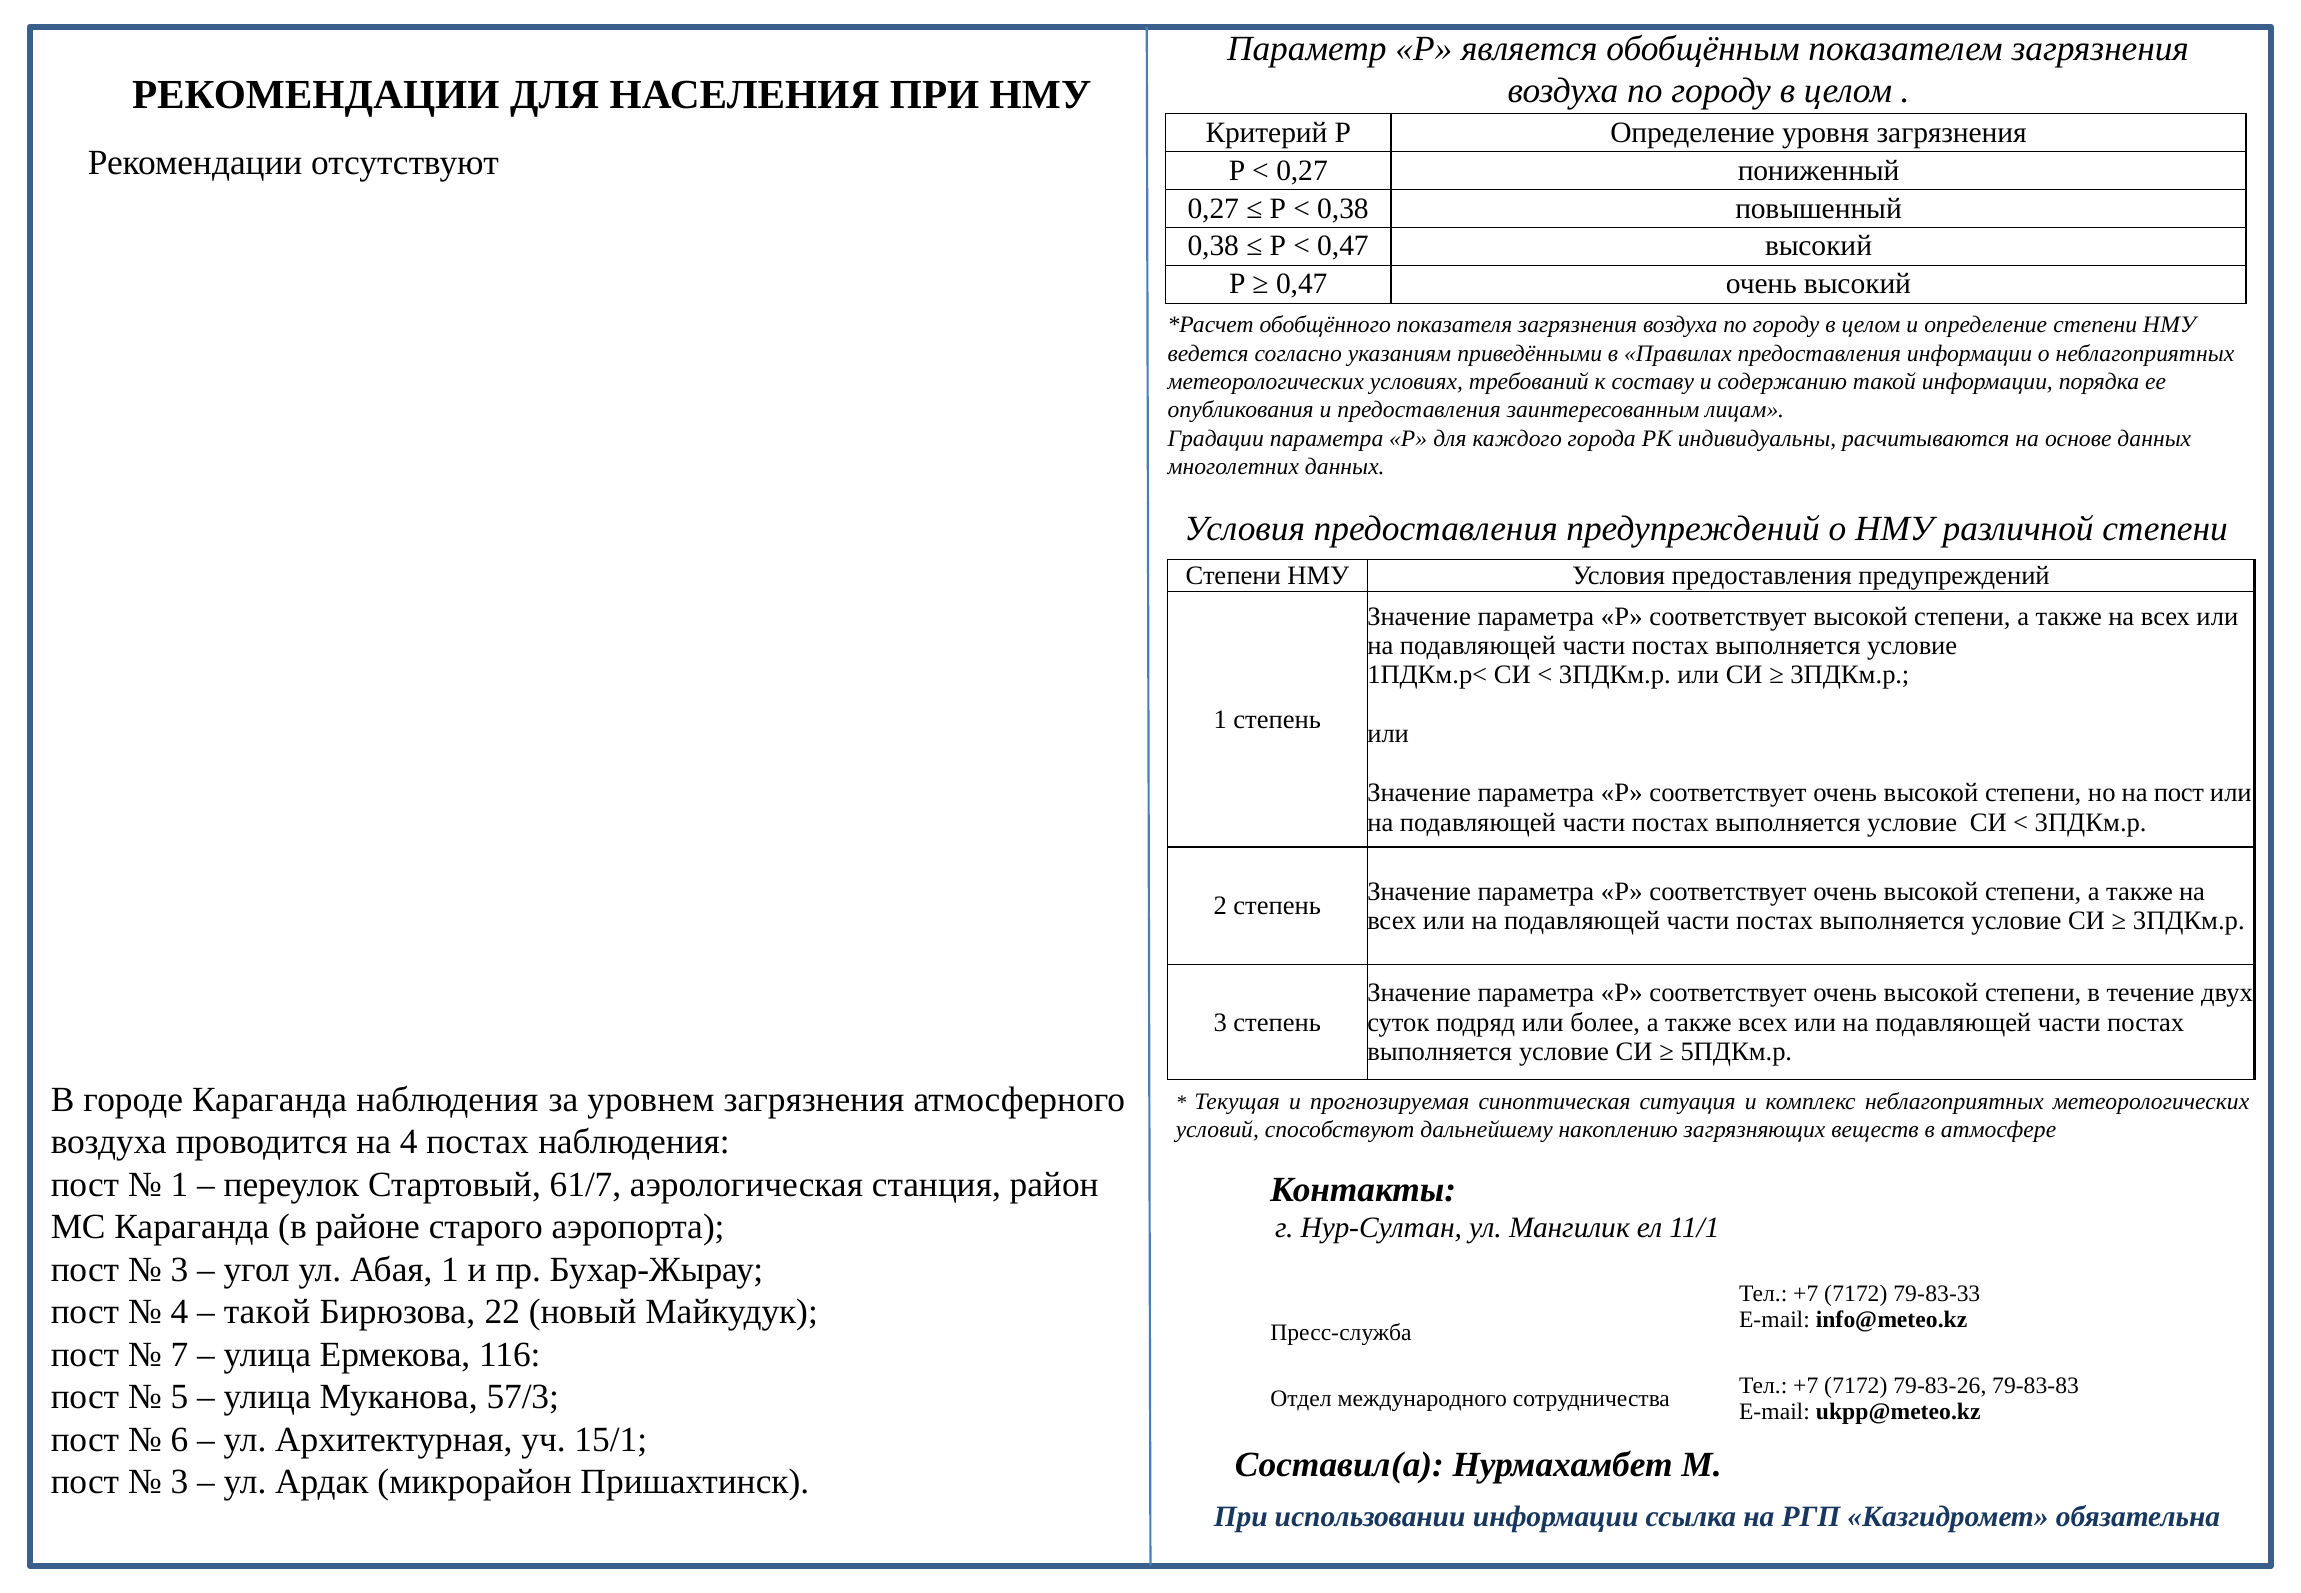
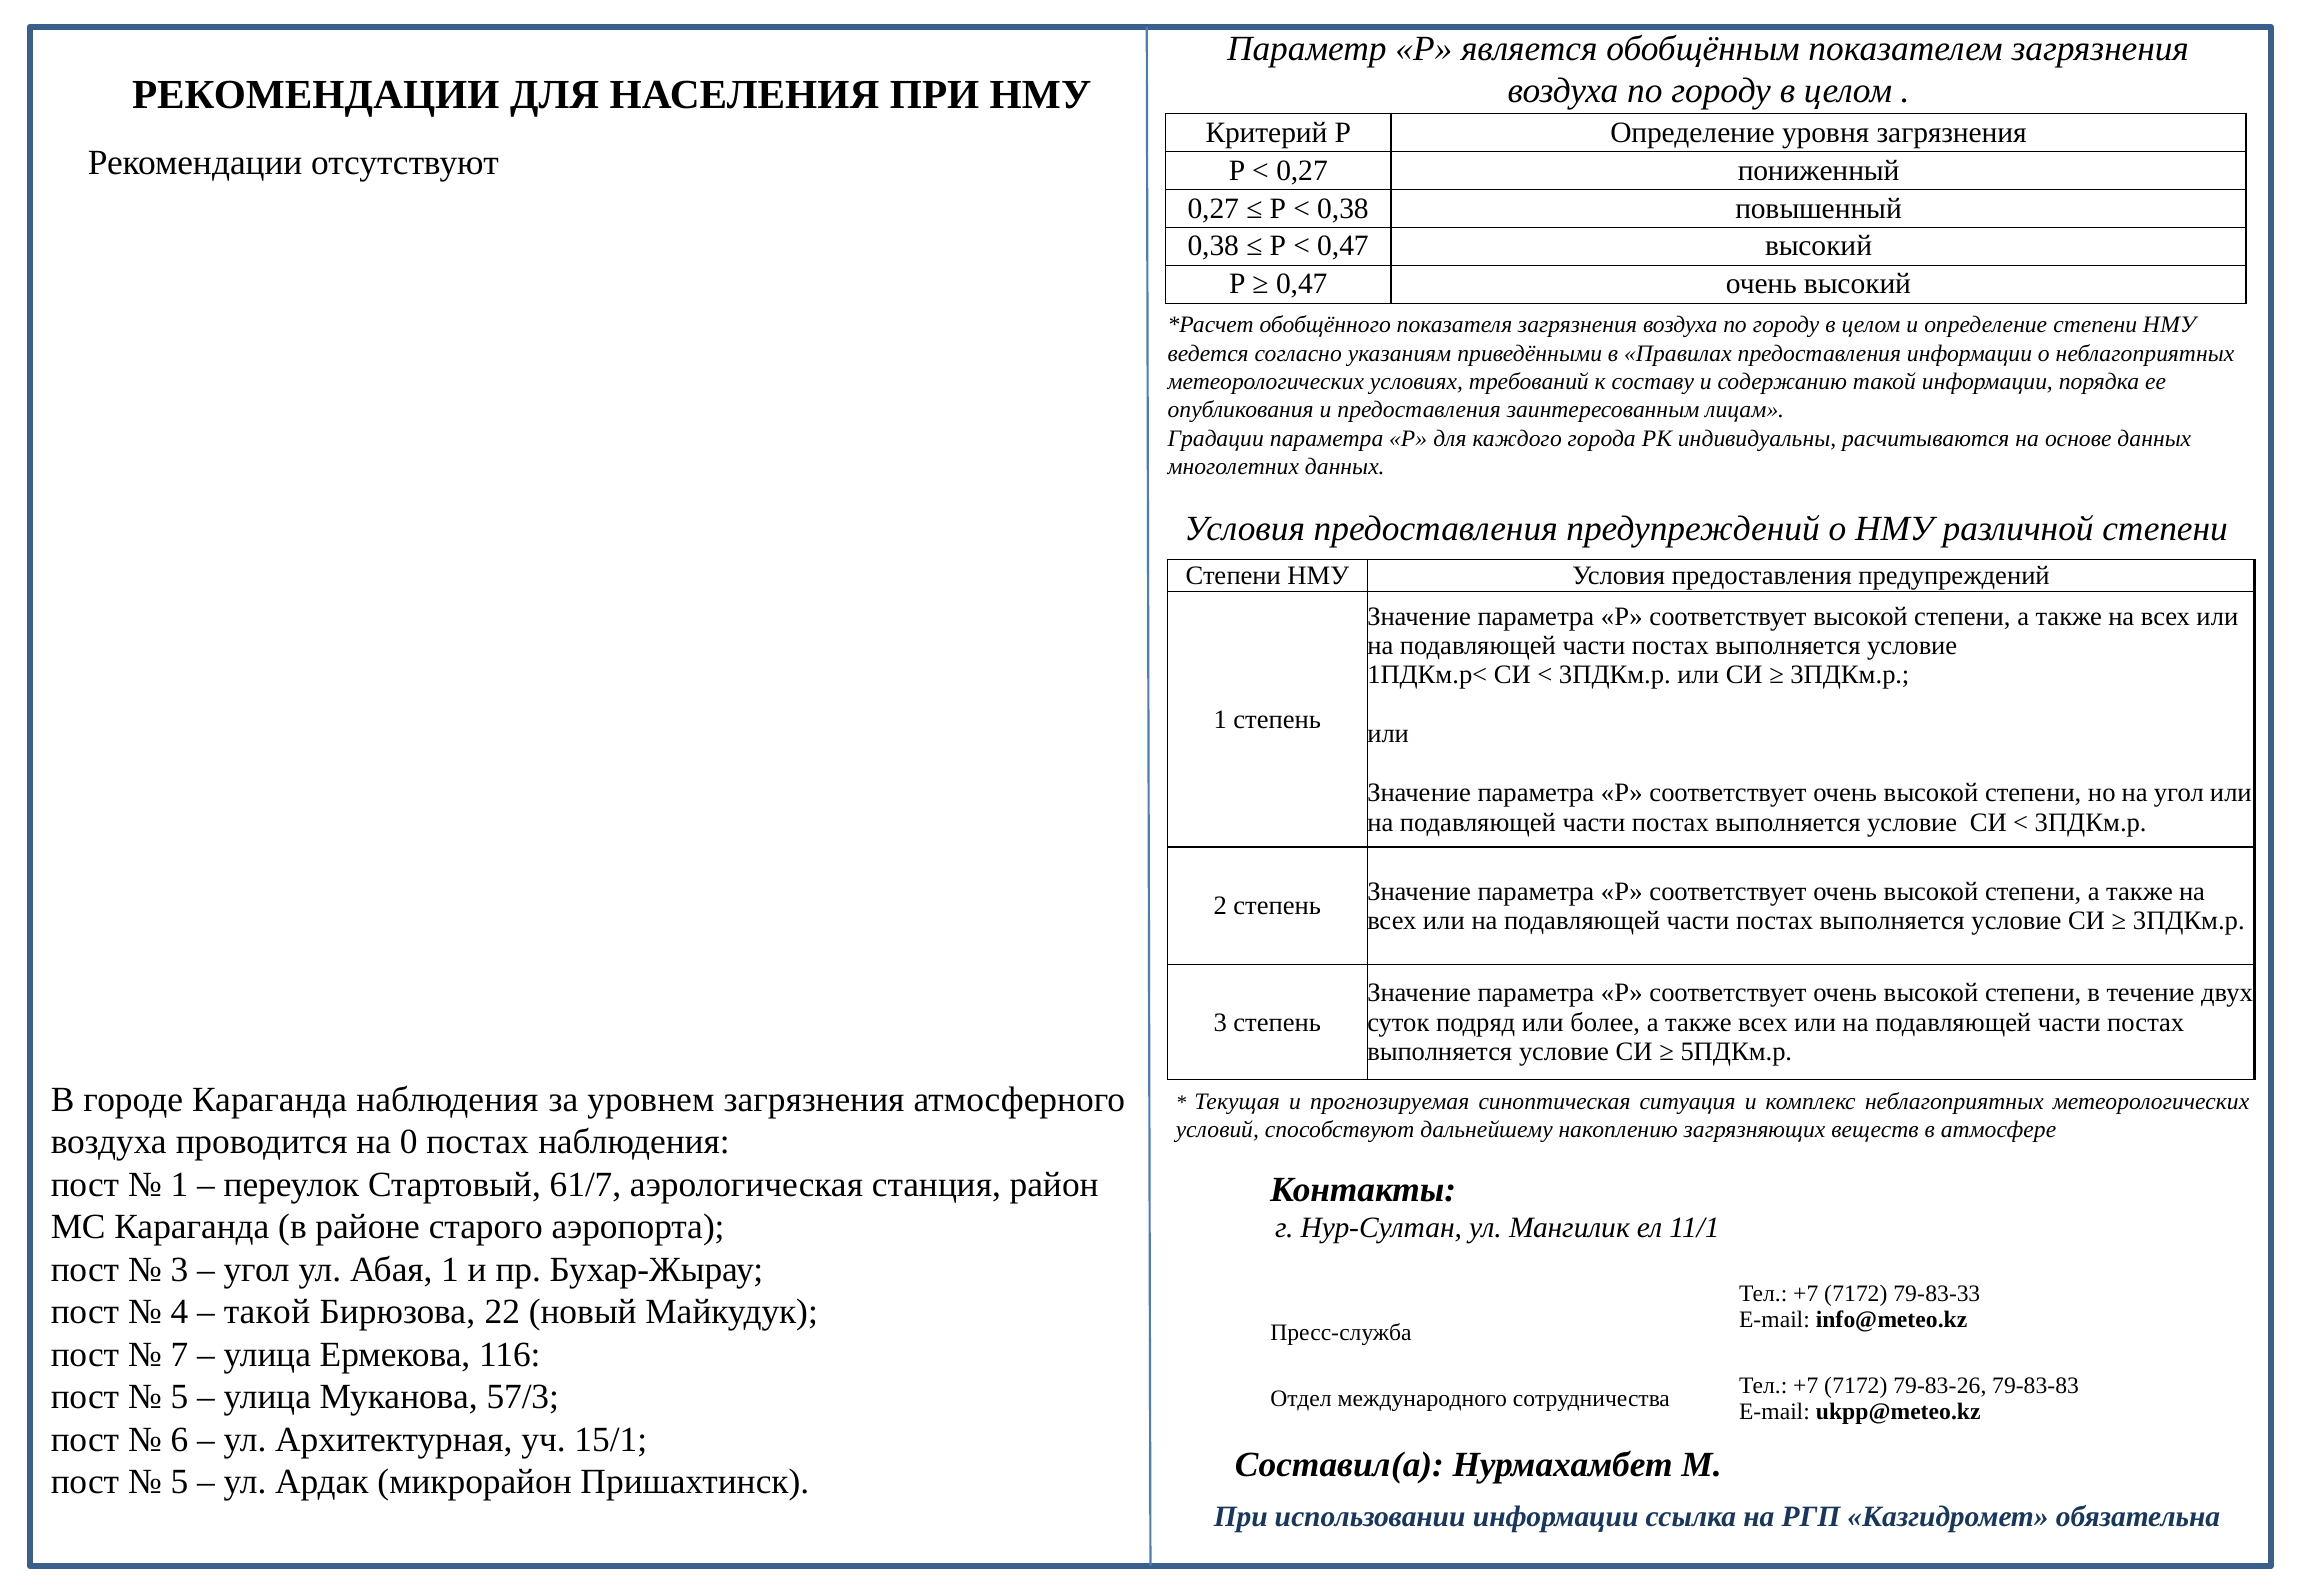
на пост: пост -> угол
на 4: 4 -> 0
3 at (179, 1482): 3 -> 5
